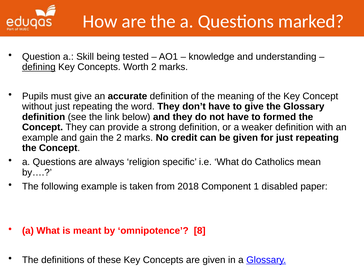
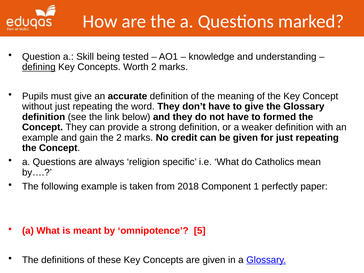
disabled: disabled -> perfectly
8: 8 -> 5
